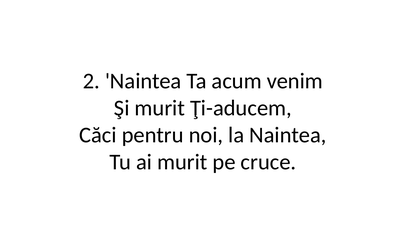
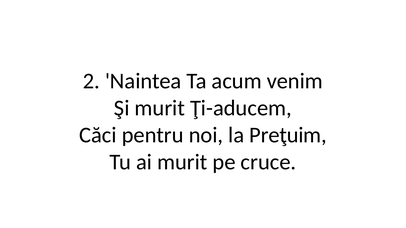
la Naintea: Naintea -> Preţuim
